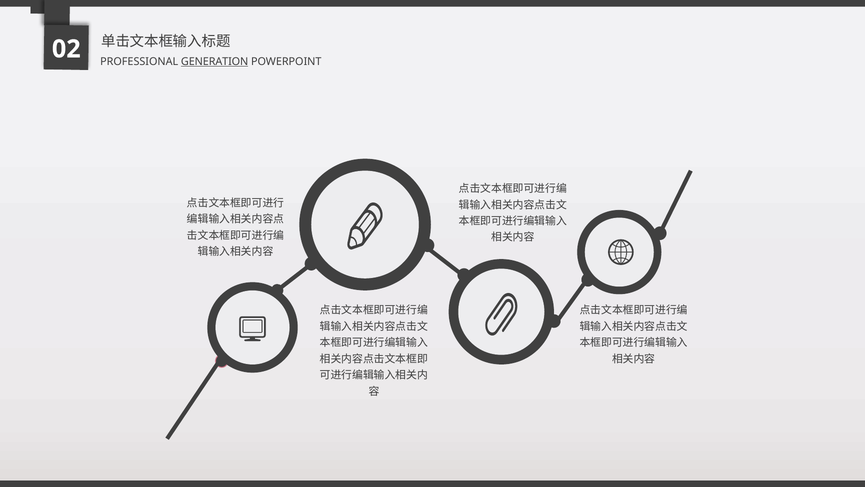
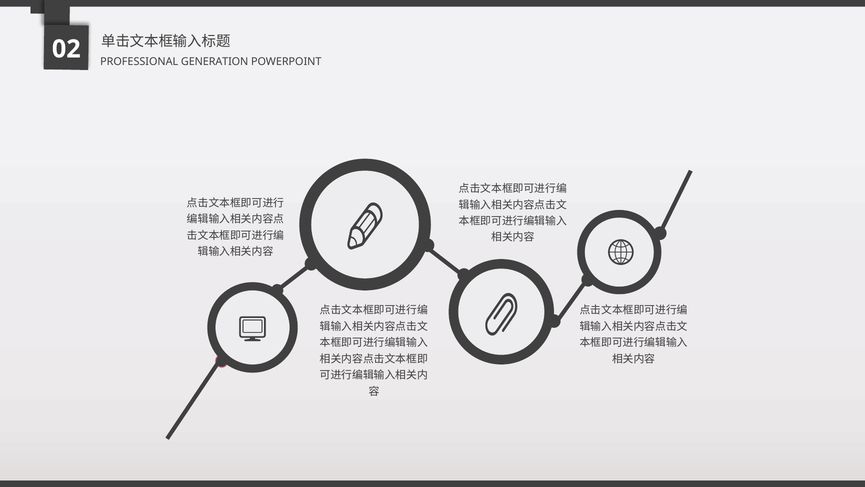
GENERATION underline: present -> none
